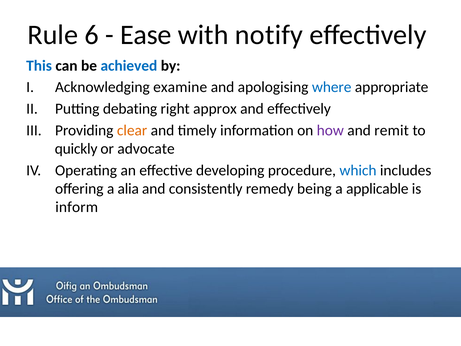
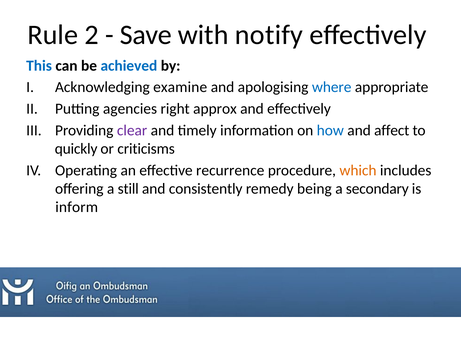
6: 6 -> 2
Ease: Ease -> Save
debating: debating -> agencies
clear colour: orange -> purple
how colour: purple -> blue
remit: remit -> affect
advocate: advocate -> criticisms
developing: developing -> recurrence
which colour: blue -> orange
alia: alia -> still
applicable: applicable -> secondary
